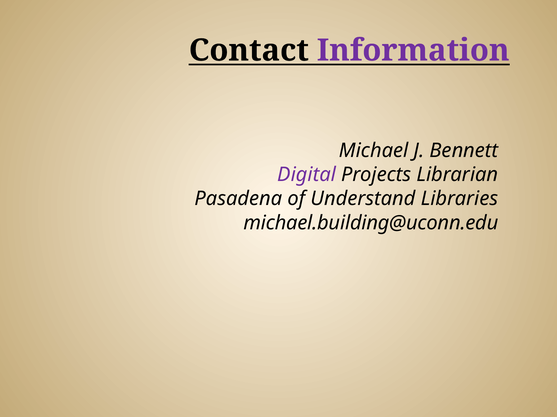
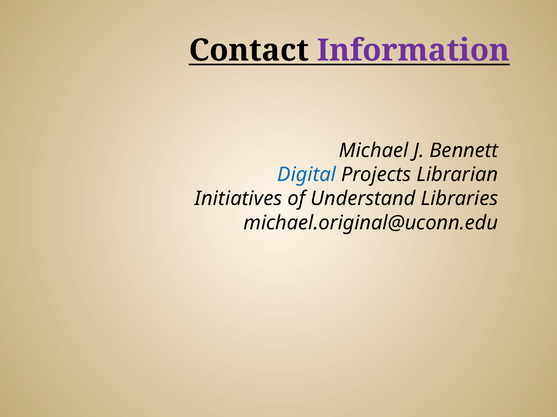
Digital colour: purple -> blue
Pasadena: Pasadena -> Initiatives
michael.building@uconn.edu: michael.building@uconn.edu -> michael.original@uconn.edu
